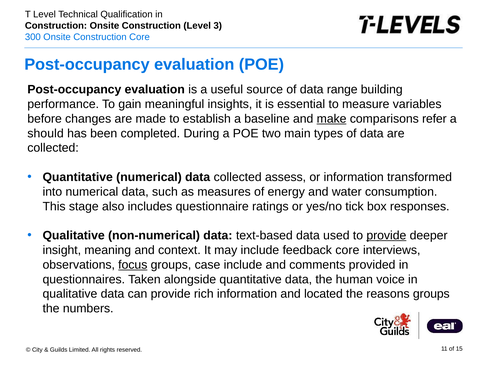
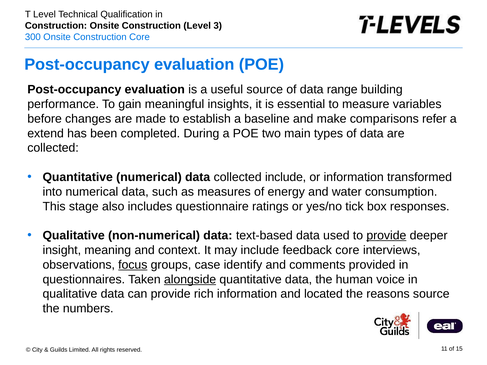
make underline: present -> none
should: should -> extend
collected assess: assess -> include
case include: include -> identify
alongside underline: none -> present
reasons groups: groups -> source
